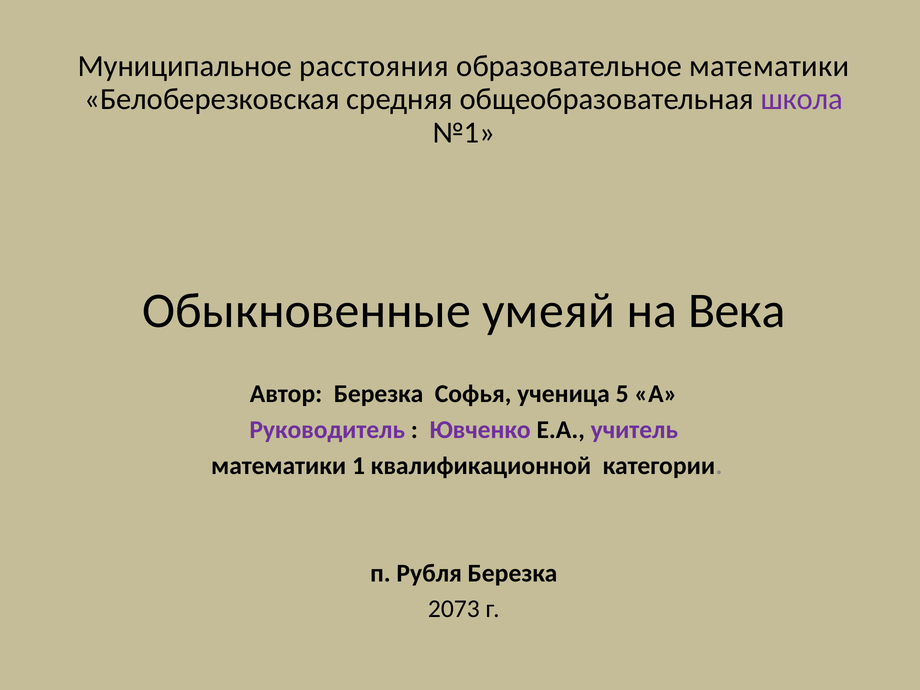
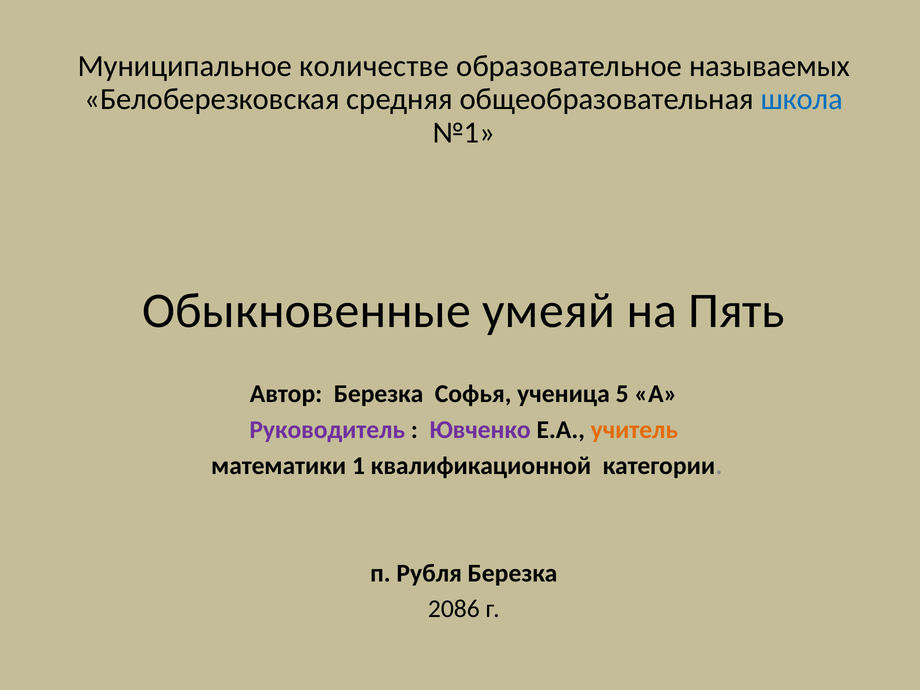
расстояния: расстояния -> количестве
образовательное математики: математики -> называемых
школа colour: purple -> blue
Века: Века -> Пять
учитель colour: purple -> orange
2073: 2073 -> 2086
